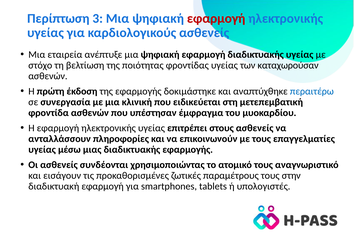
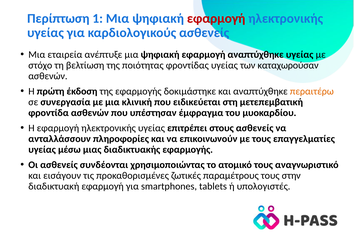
3: 3 -> 1
εφαρμογή διαδικτυακής: διαδικτυακής -> αναπτύχθηκε
περαιτέρω colour: blue -> orange
